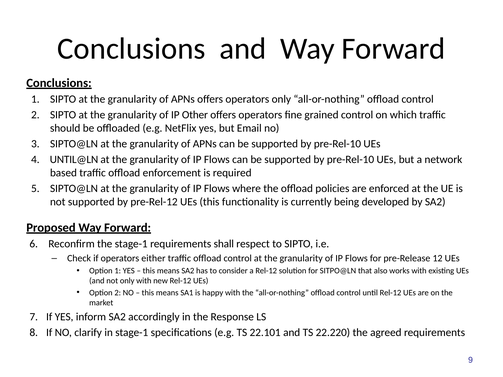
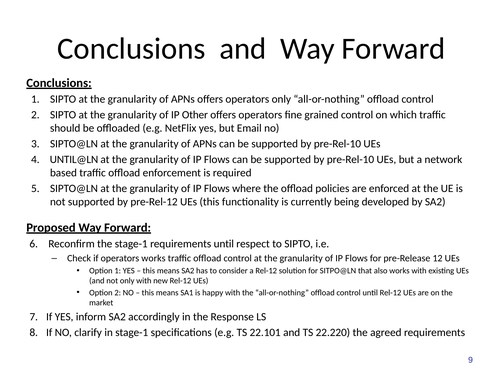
requirements shall: shall -> until
operators either: either -> works
